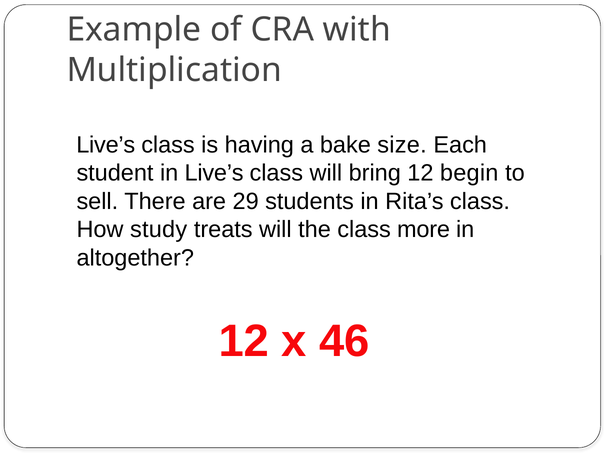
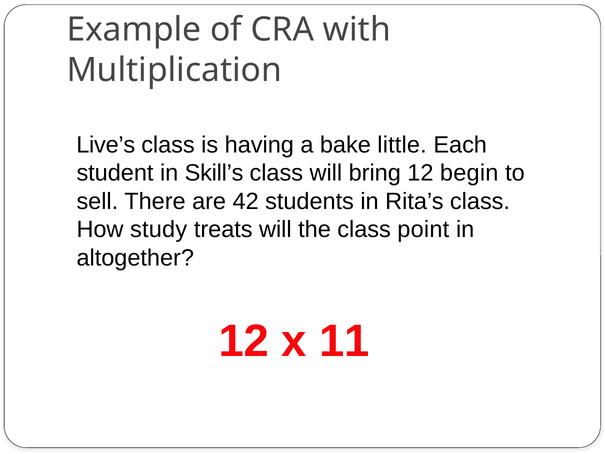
size: size -> little
in Live’s: Live’s -> Skill’s
29: 29 -> 42
more: more -> point
46: 46 -> 11
